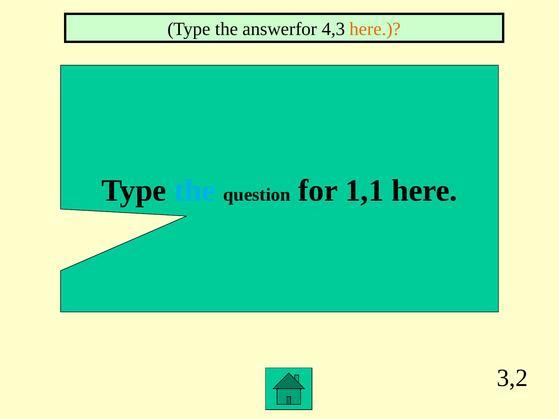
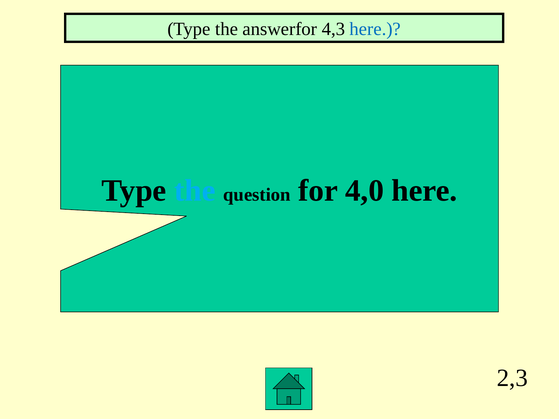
here at (375, 29) colour: orange -> blue
1,1: 1,1 -> 4,0
3,2: 3,2 -> 2,3
